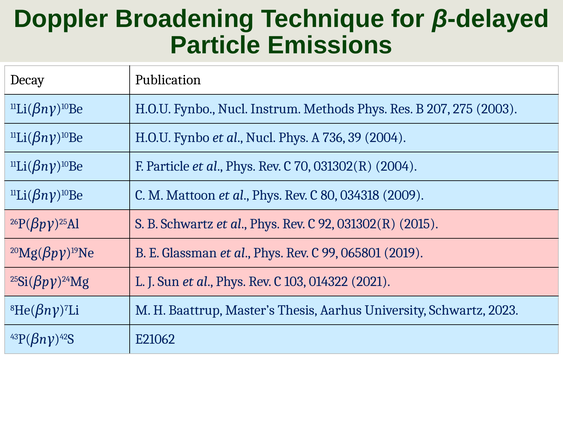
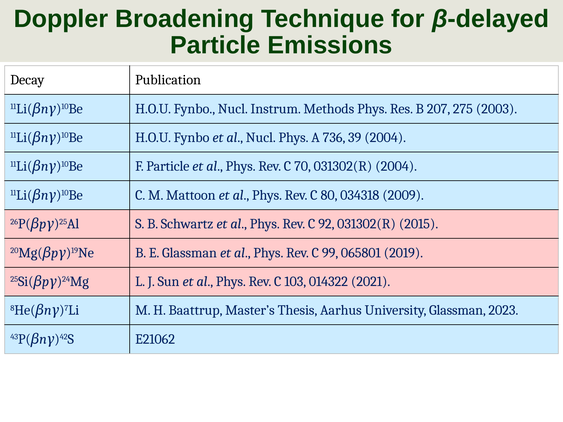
University Schwartz: Schwartz -> Glassman
